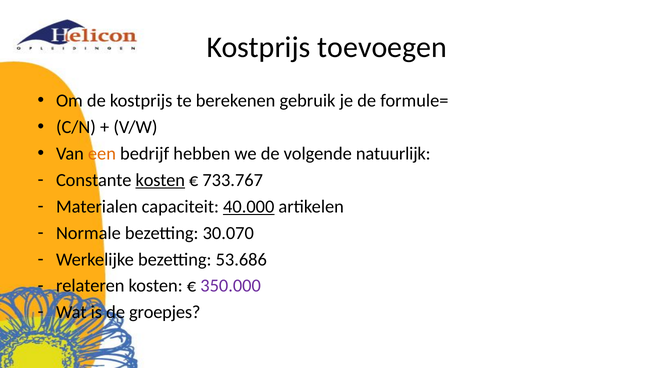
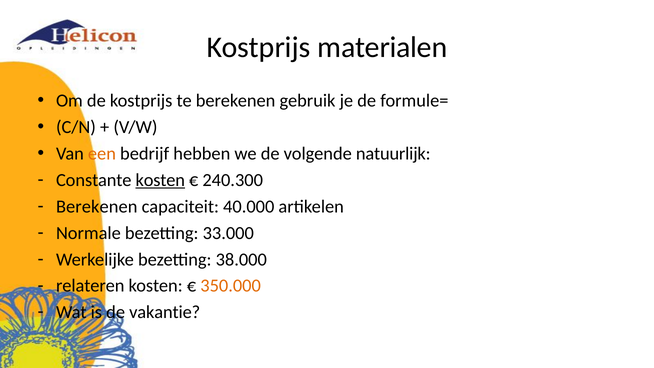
toevoegen: toevoegen -> materialen
733.767: 733.767 -> 240.300
Materialen at (97, 206): Materialen -> Berekenen
40.000 underline: present -> none
30.070: 30.070 -> 33.000
53.686: 53.686 -> 38.000
350.000 colour: purple -> orange
groepjes: groepjes -> vakantie
